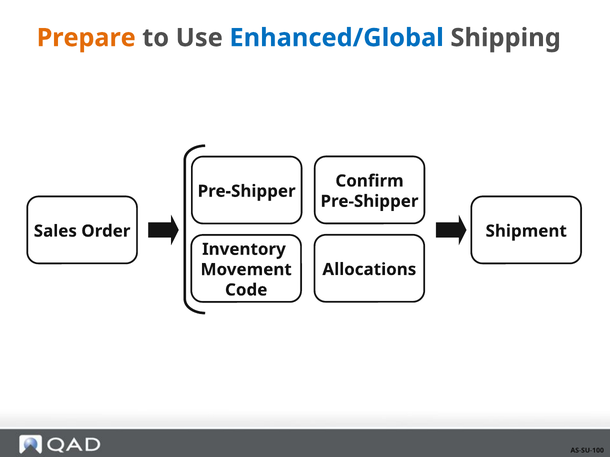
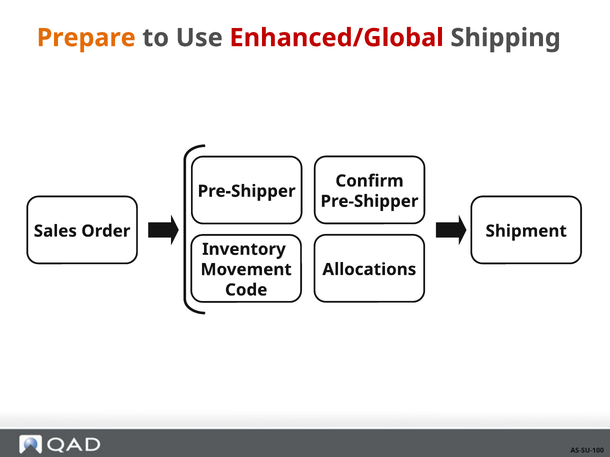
Enhanced/Global colour: blue -> red
